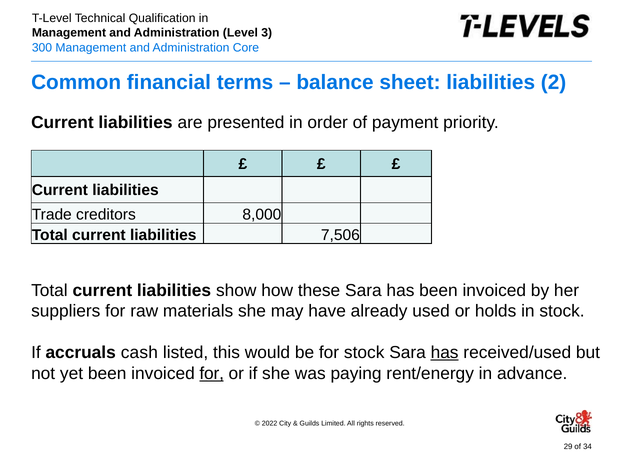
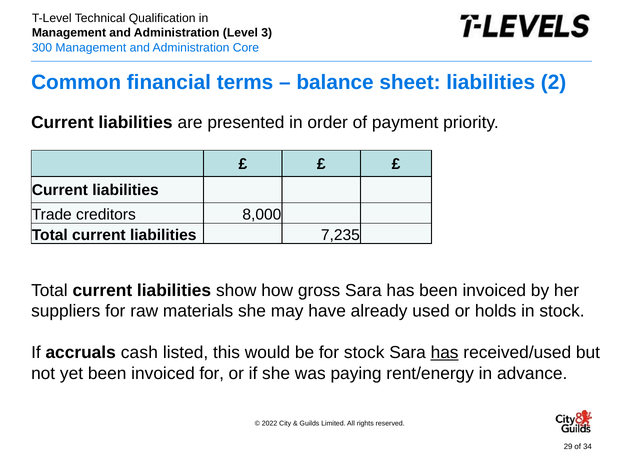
7,506: 7,506 -> 7,235
these: these -> gross
for at (212, 374) underline: present -> none
